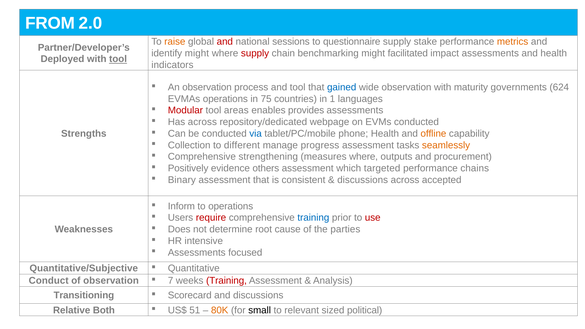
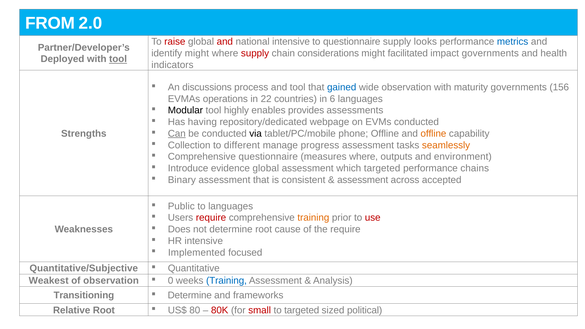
raise colour: orange -> red
national sessions: sessions -> intensive
stake: stake -> looks
metrics colour: orange -> blue
benchmarking: benchmarking -> considerations
impact assessments: assessments -> governments
An observation: observation -> discussions
624: 624 -> 156
75: 75 -> 22
1: 1 -> 6
Modular colour: red -> black
areas: areas -> highly
Has across: across -> having
Can underline: none -> present
via colour: blue -> black
phone Health: Health -> Offline
Comprehensive strengthening: strengthening -> questionnaire
procurement: procurement -> environment
Positively: Positively -> Introduce
evidence others: others -> global
discussions at (363, 180): discussions -> assessment
Inform: Inform -> Public
to operations: operations -> languages
training at (313, 218) colour: blue -> orange
the parties: parties -> require
Assessments at (197, 253): Assessments -> Implemented
Conduct: Conduct -> Weakest
7: 7 -> 0
Training at (226, 281) colour: red -> blue
Scorecard at (190, 295): Scorecard -> Determine
and discussions: discussions -> frameworks
Relative Both: Both -> Root
51: 51 -> 80
80K colour: orange -> red
small colour: black -> red
to relevant: relevant -> targeted
